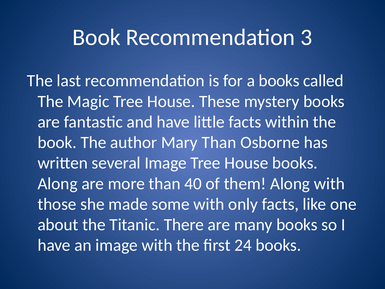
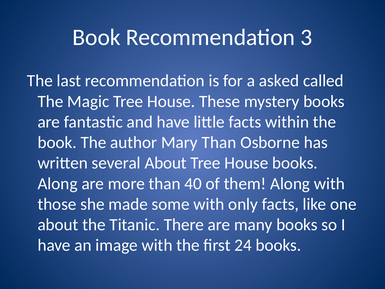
a books: books -> asked
several Image: Image -> About
